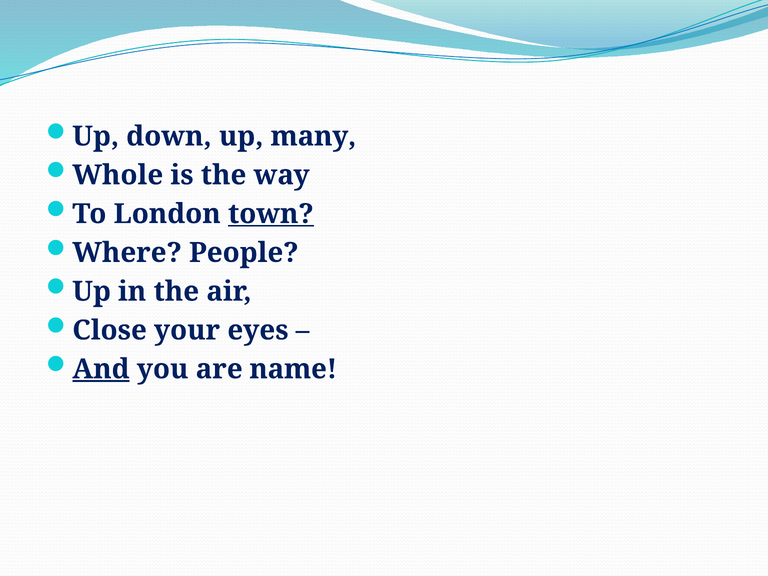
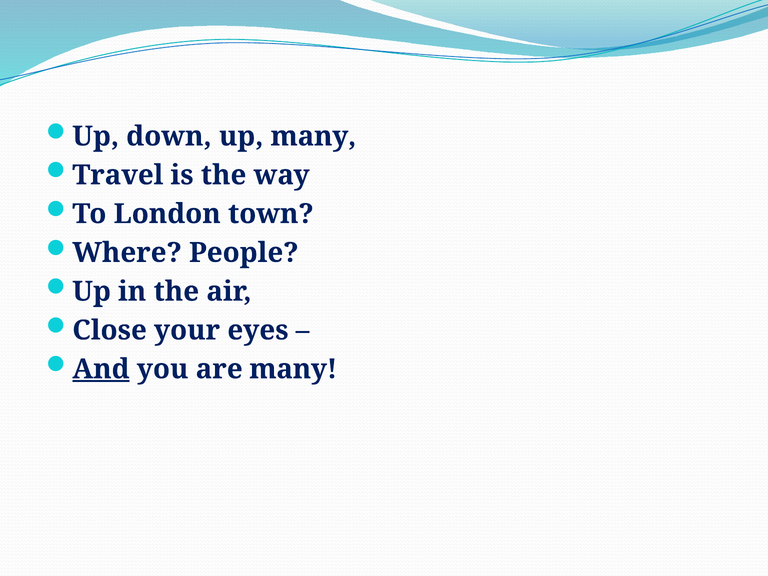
Whole: Whole -> Travel
town underline: present -> none
are name: name -> many
